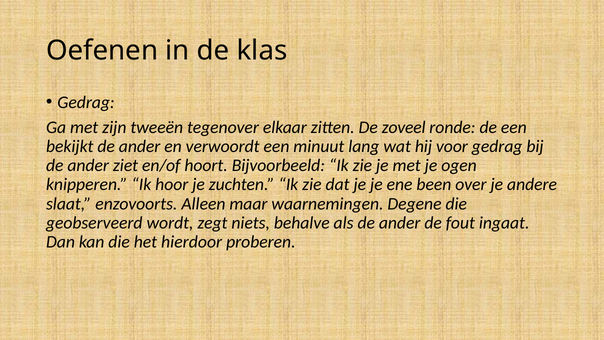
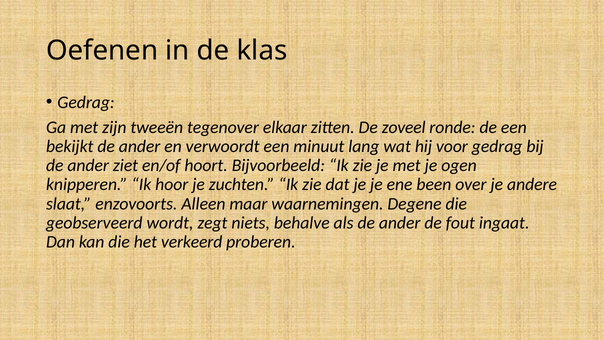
hierdoor: hierdoor -> verkeerd
